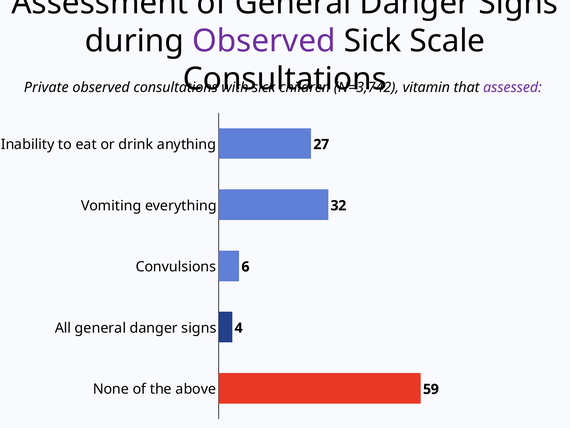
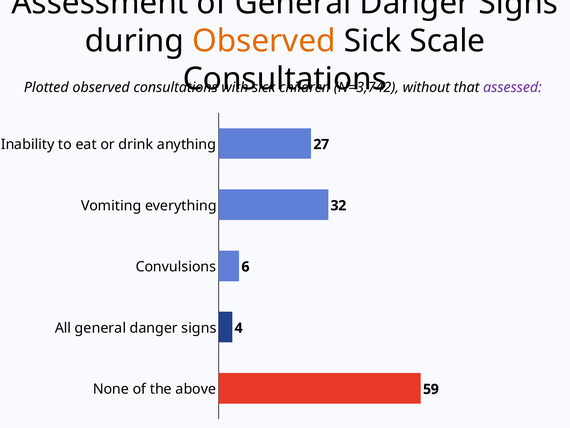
Observed at (264, 41) colour: purple -> orange
Private: Private -> Plotted
vitamin: vitamin -> without
